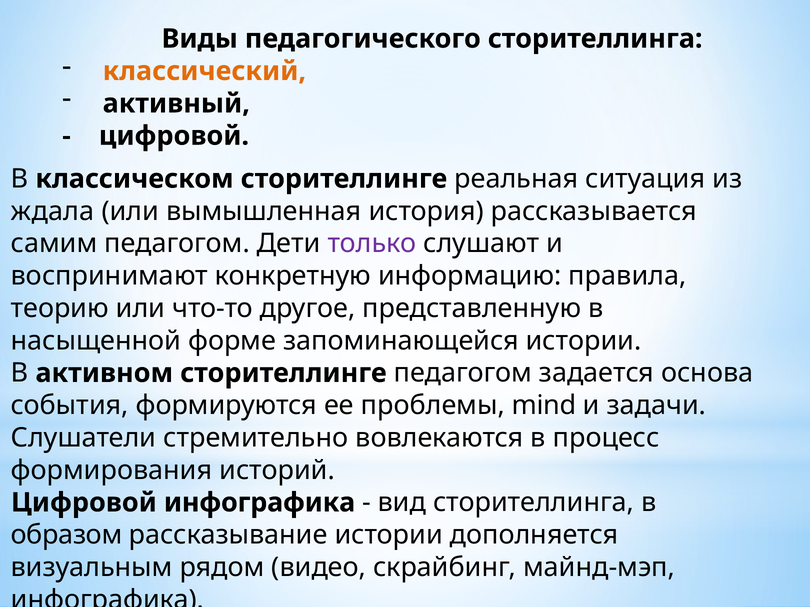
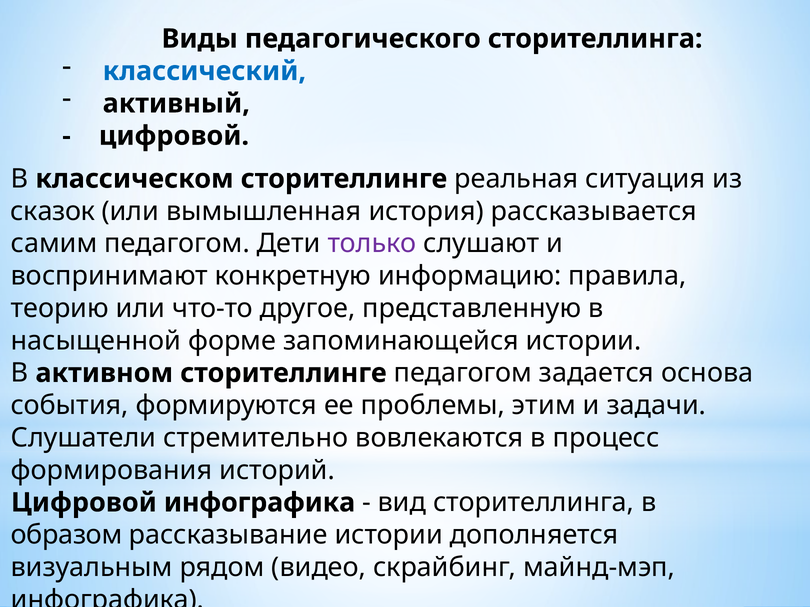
классический colour: orange -> blue
ждала: ждала -> сказок
mind: mind -> этим
